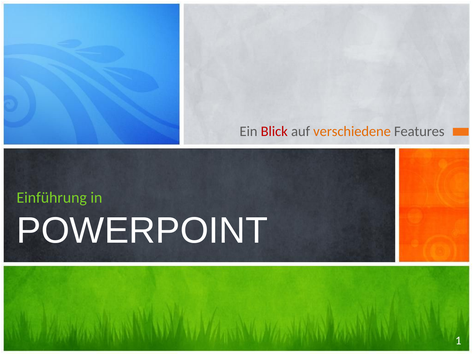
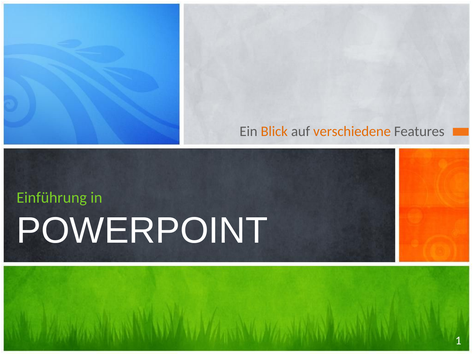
Blick colour: red -> orange
